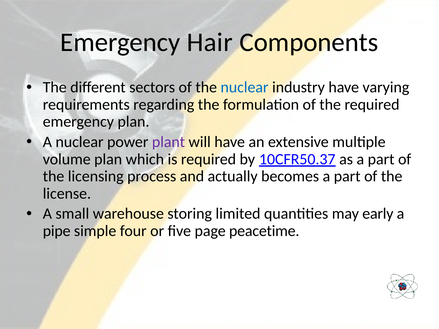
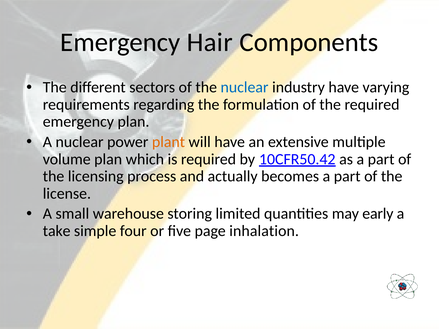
plant colour: purple -> orange
10CFR50.37: 10CFR50.37 -> 10CFR50.42
pipe: pipe -> take
peacetime: peacetime -> inhalation
